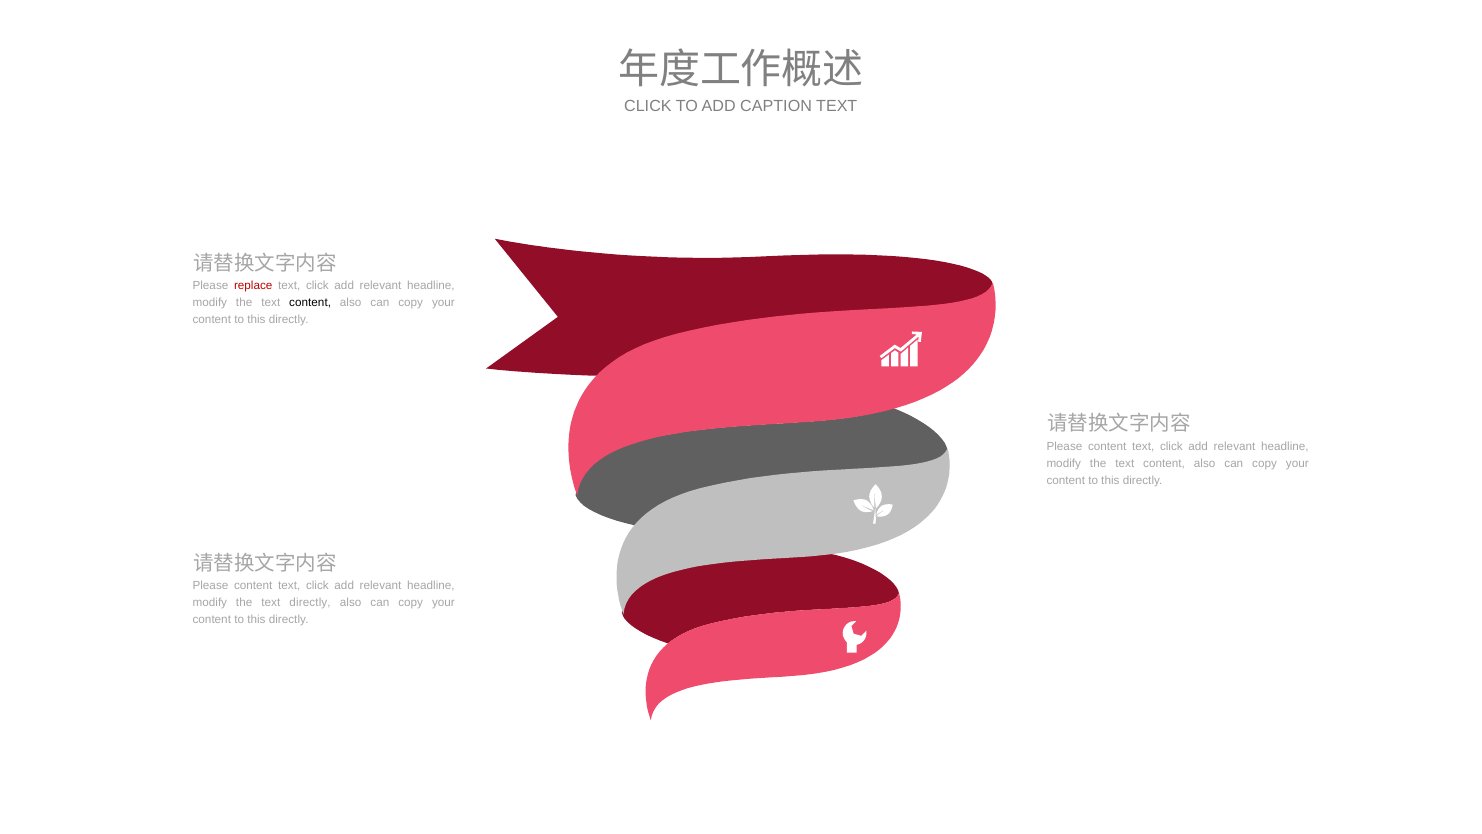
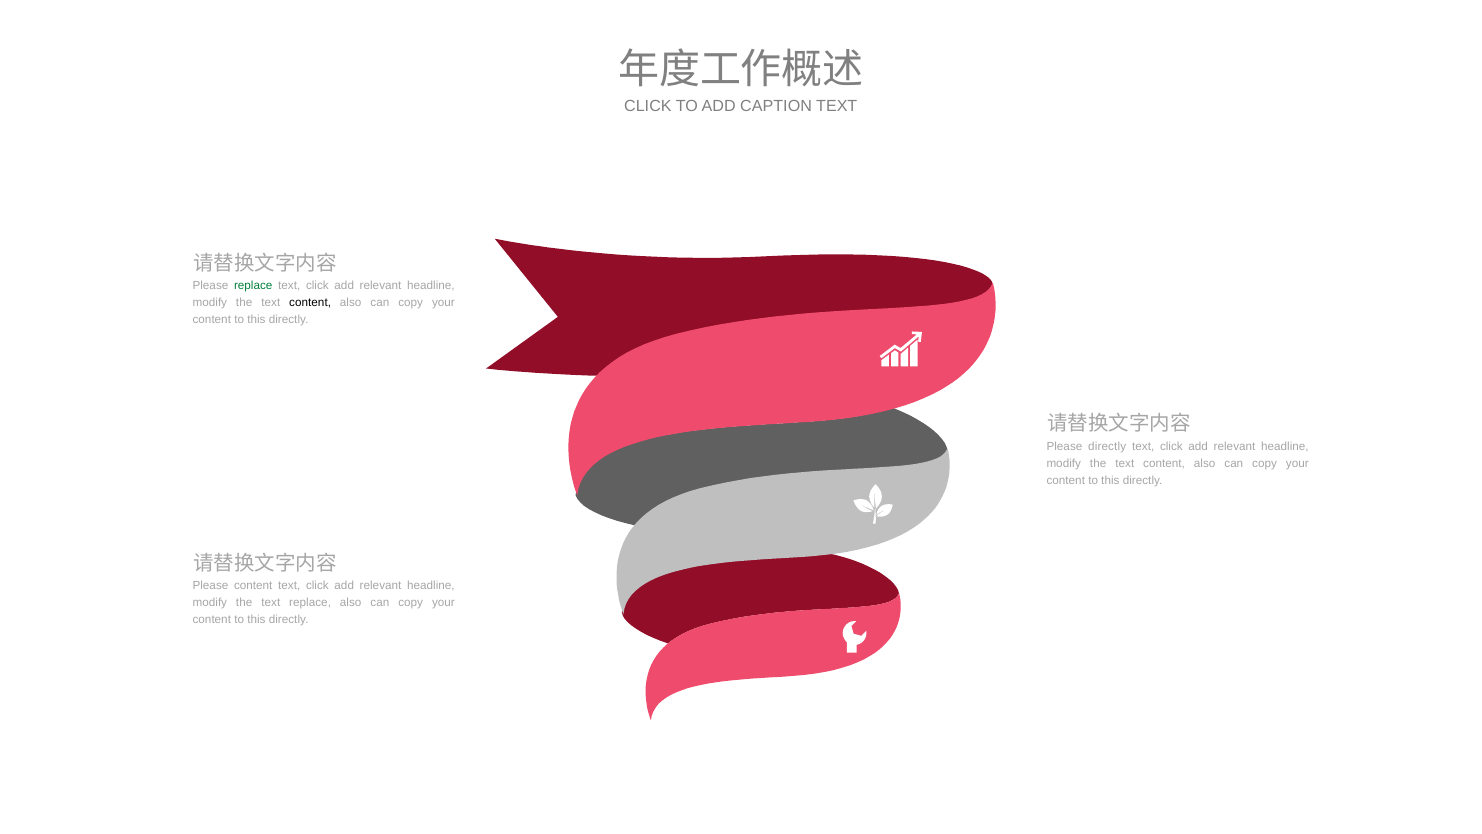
replace at (253, 286) colour: red -> green
content at (1107, 446): content -> directly
text directly: directly -> replace
